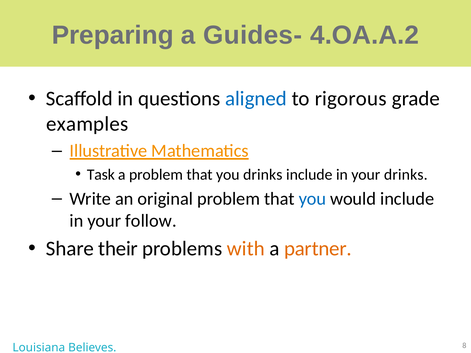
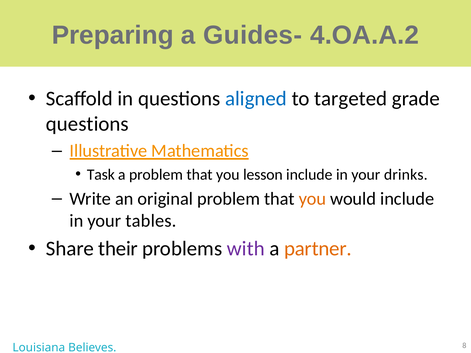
rigorous: rigorous -> targeted
examples at (87, 124): examples -> questions
you drinks: drinks -> lesson
you at (312, 199) colour: blue -> orange
follow: follow -> tables
with colour: orange -> purple
